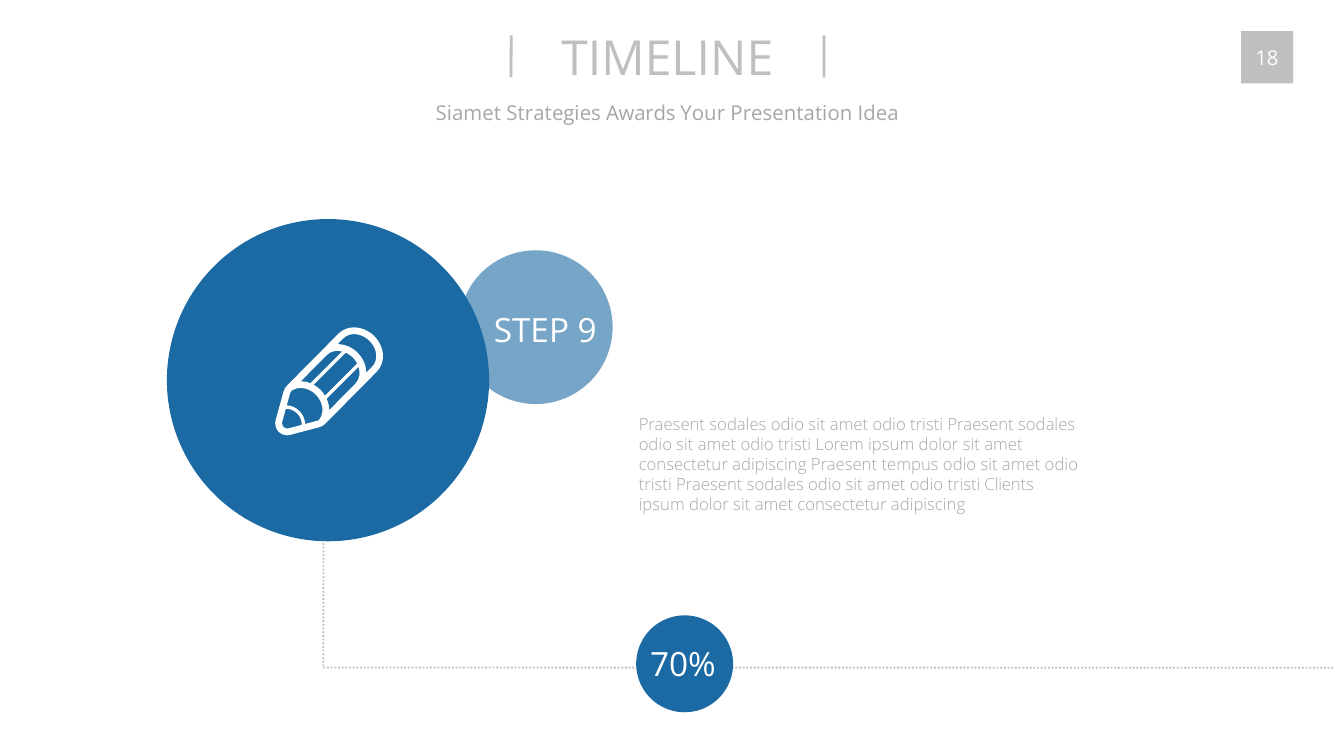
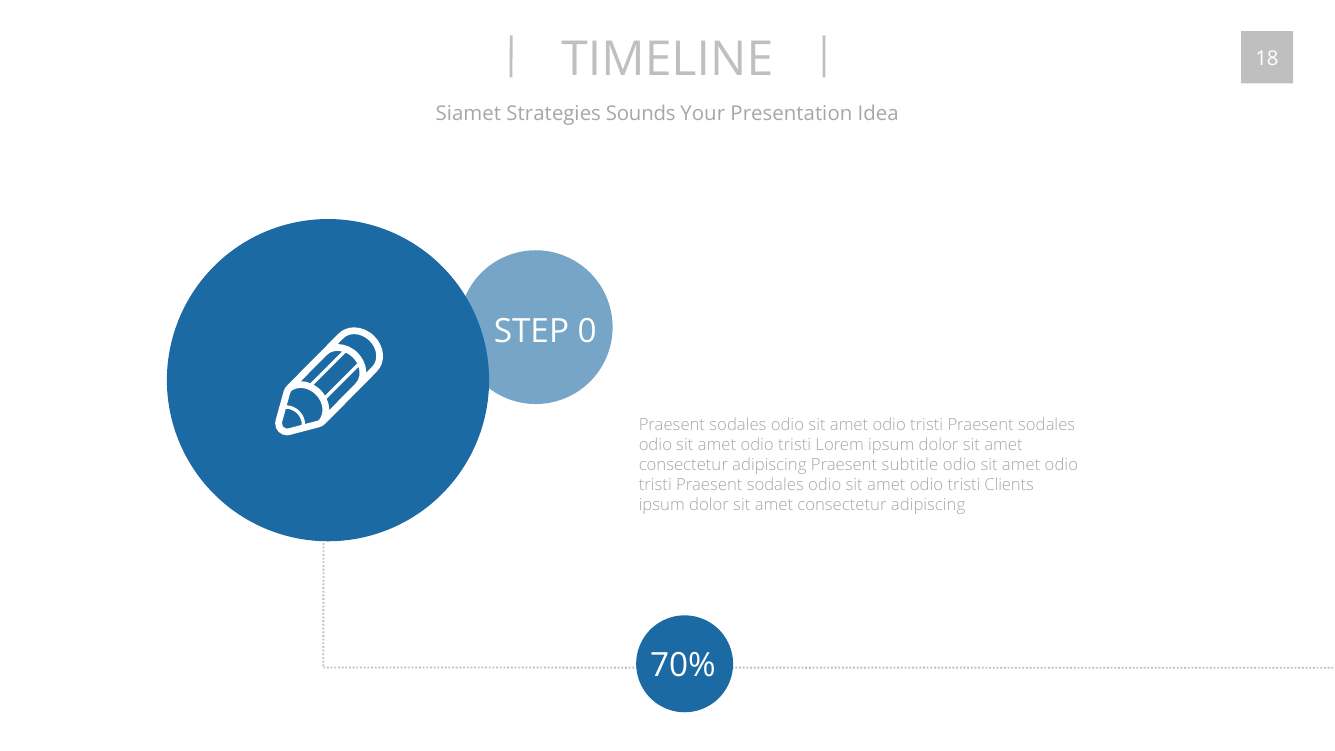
Awards: Awards -> Sounds
9: 9 -> 0
tempus: tempus -> subtitle
